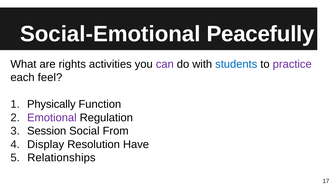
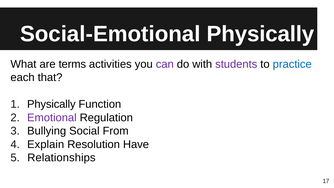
Social-Emotional Peacefully: Peacefully -> Physically
rights: rights -> terms
students colour: blue -> purple
practice colour: purple -> blue
feel: feel -> that
Session: Session -> Bullying
Display: Display -> Explain
